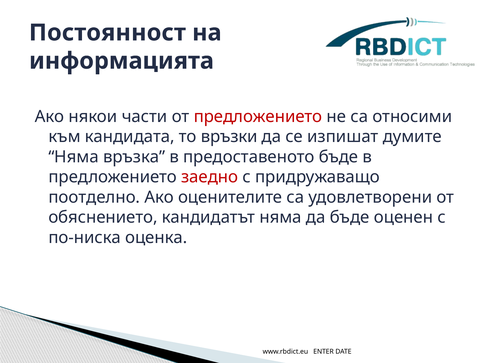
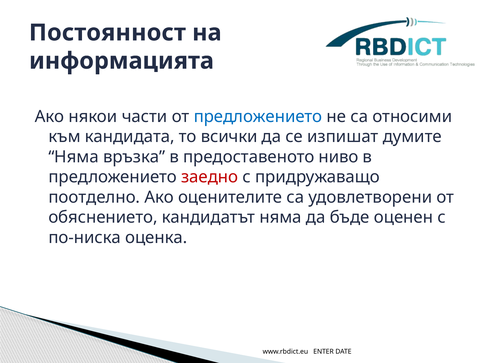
предложението at (258, 117) colour: red -> blue
връзки: връзки -> всички
предоставеното бъде: бъде -> ниво
